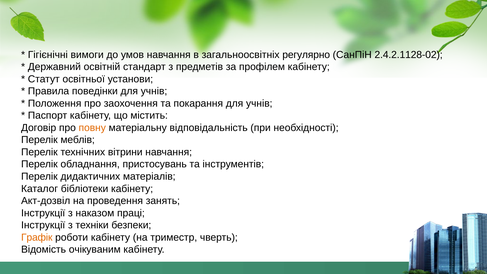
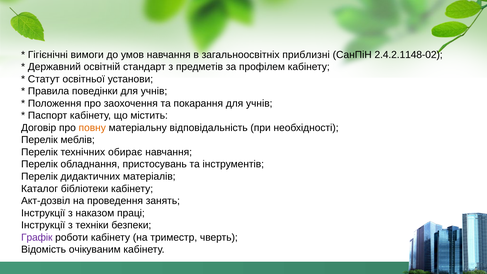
регулярно: регулярно -> приблизні
2.4.2.1128-02: 2.4.2.1128-02 -> 2.4.2.1148-02
вітрини: вітрини -> обирає
Графік colour: orange -> purple
